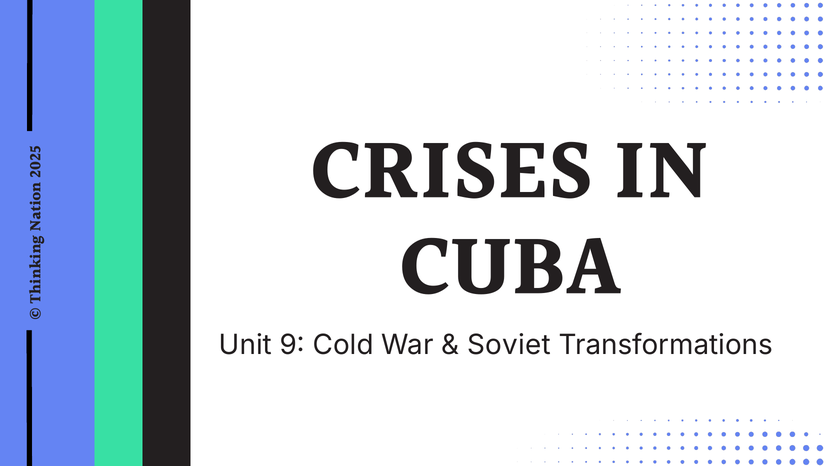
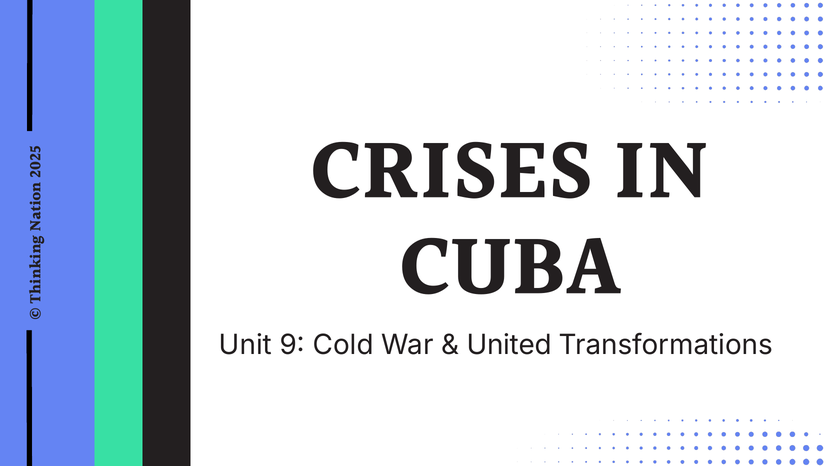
Soviet: Soviet -> United
